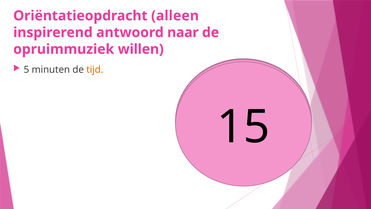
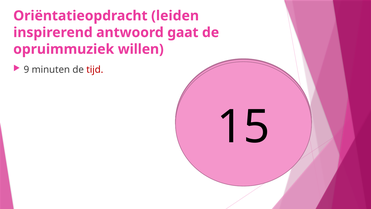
alleen: alleen -> leiden
naar: naar -> gaat
5: 5 -> 9
tijd colour: orange -> red
